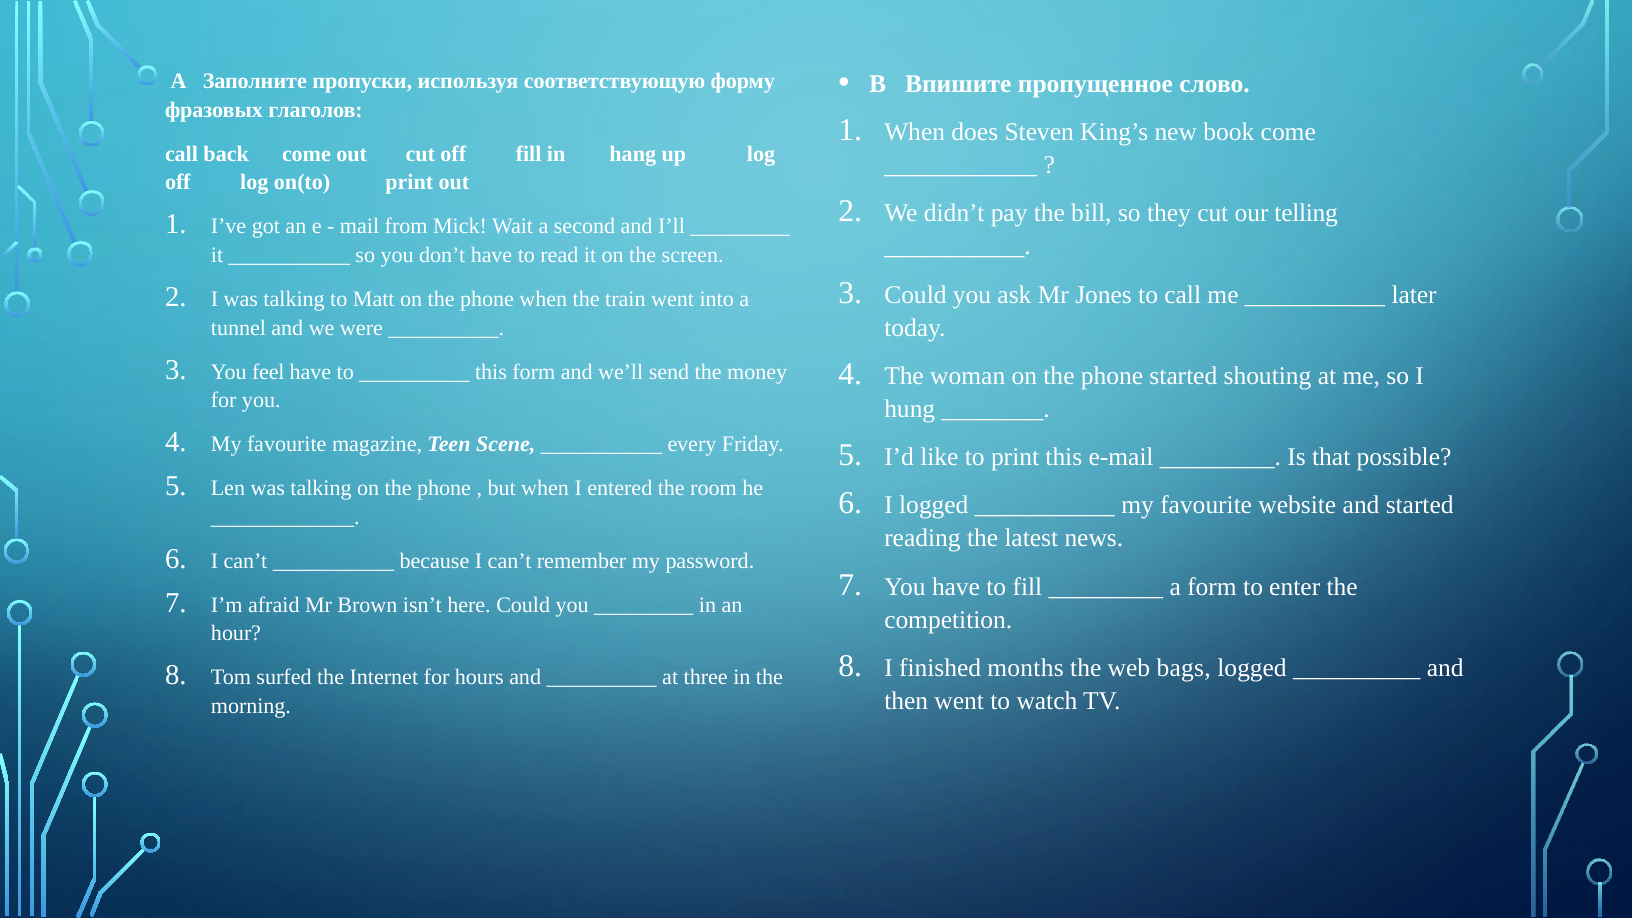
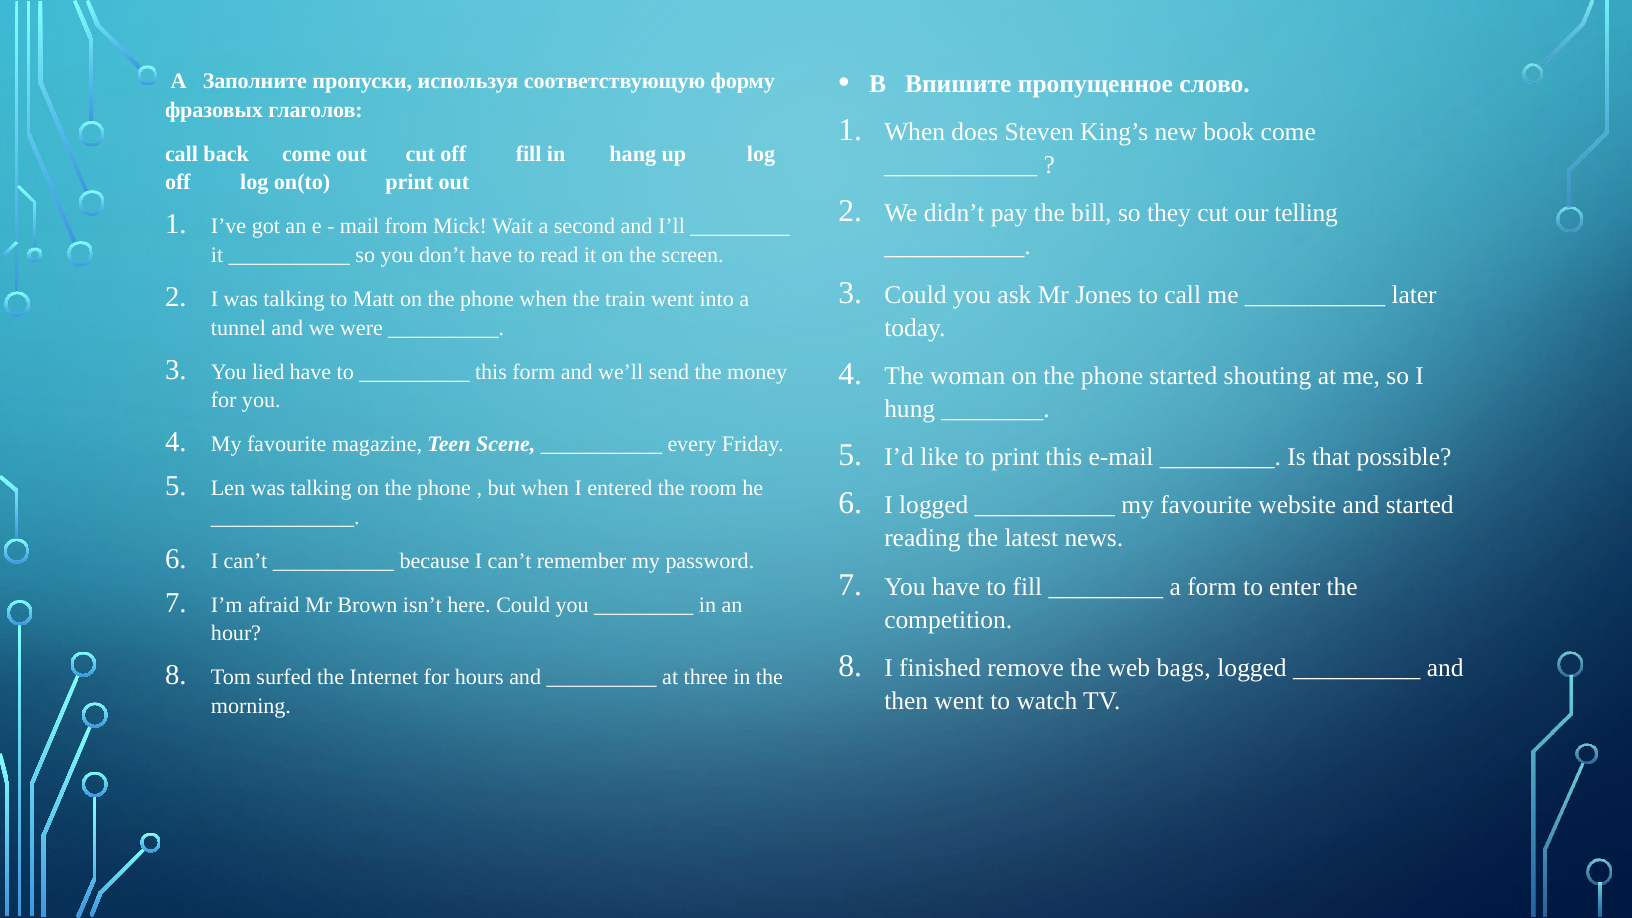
feel: feel -> lied
months: months -> remove
